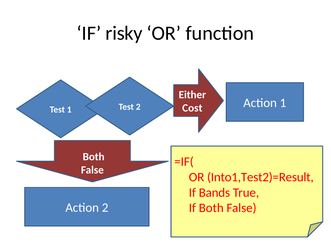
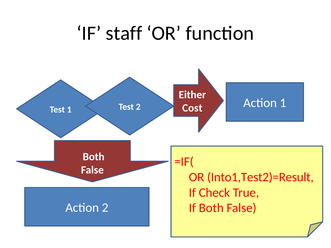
risky: risky -> staff
Bands: Bands -> Check
